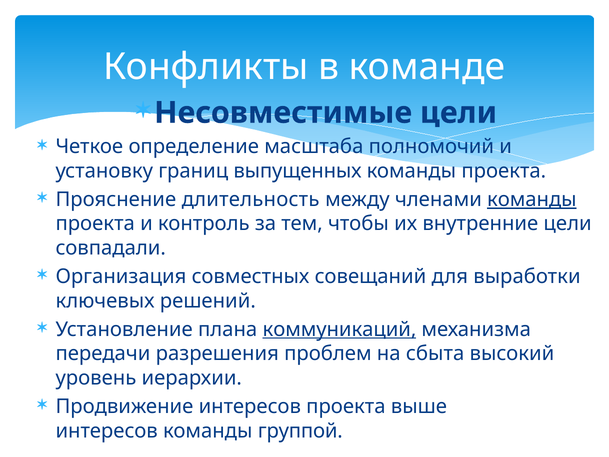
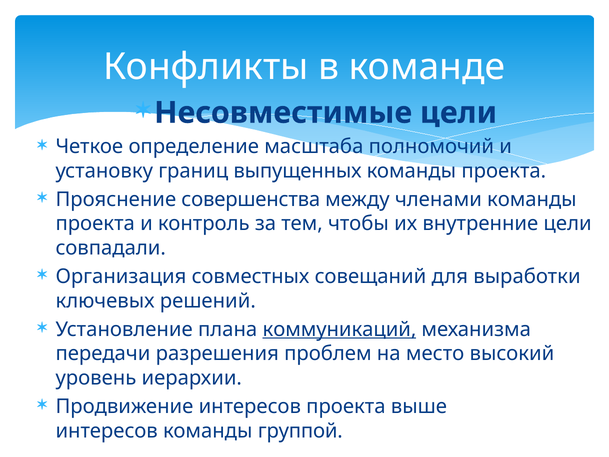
длительность: длительность -> совершенства
команды at (532, 199) underline: present -> none
сбыта: сбыта -> место
